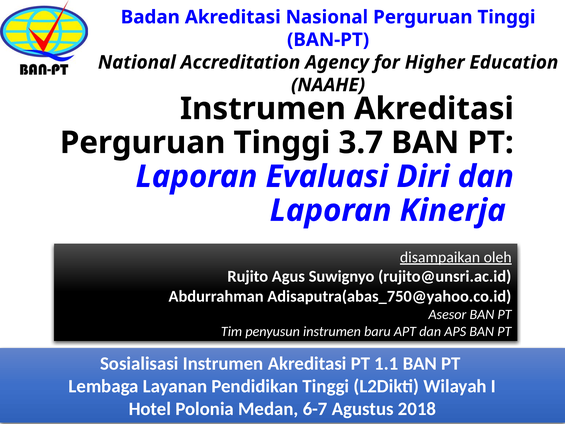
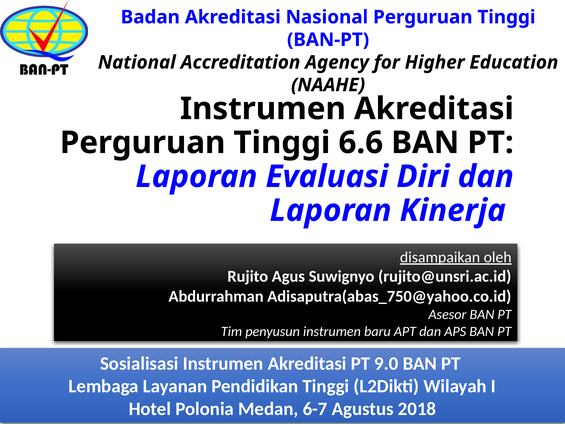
3.7: 3.7 -> 6.6
1.1: 1.1 -> 9.0
